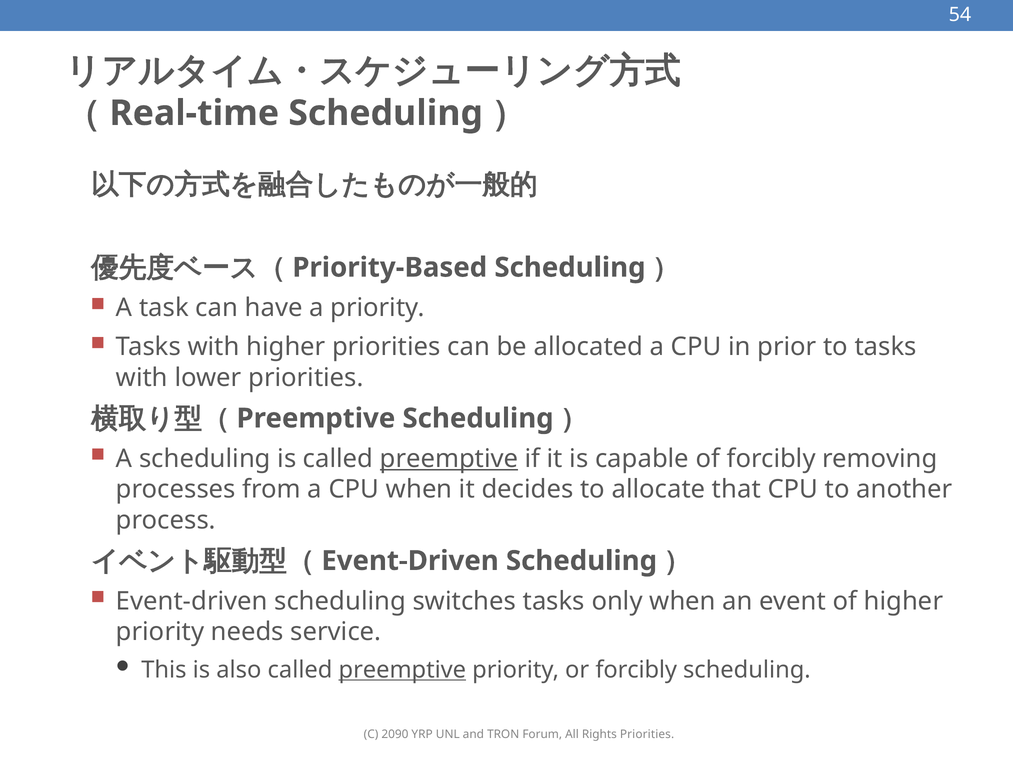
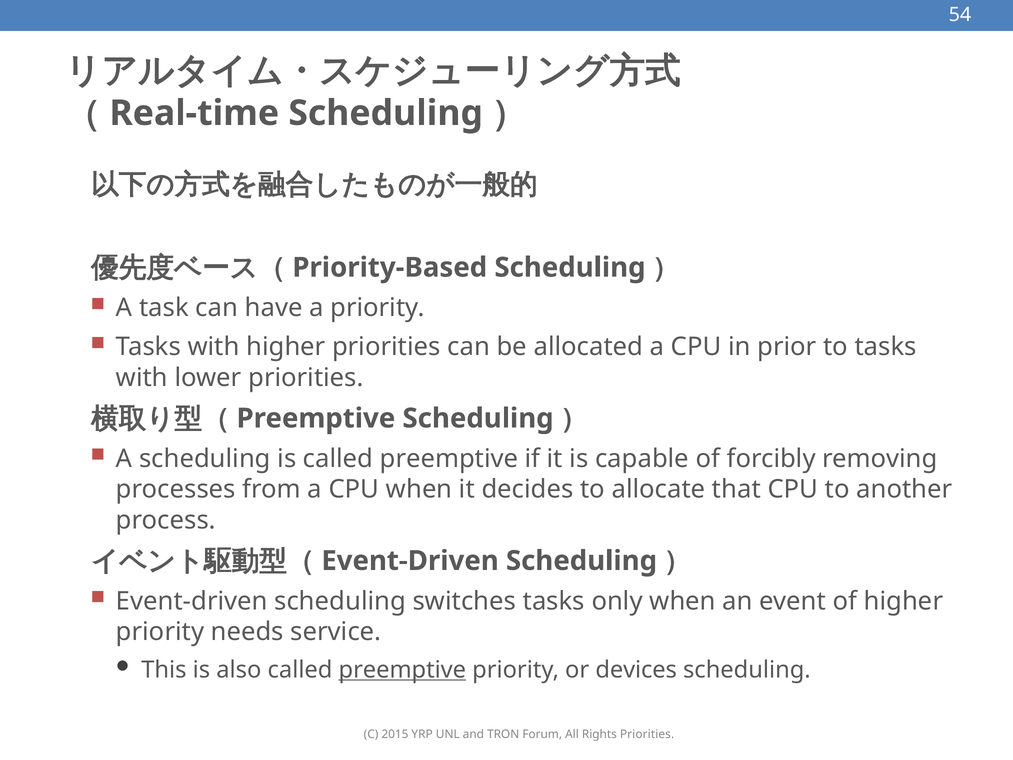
preemptive at (449, 459) underline: present -> none
or forcibly: forcibly -> devices
2090: 2090 -> 2015
